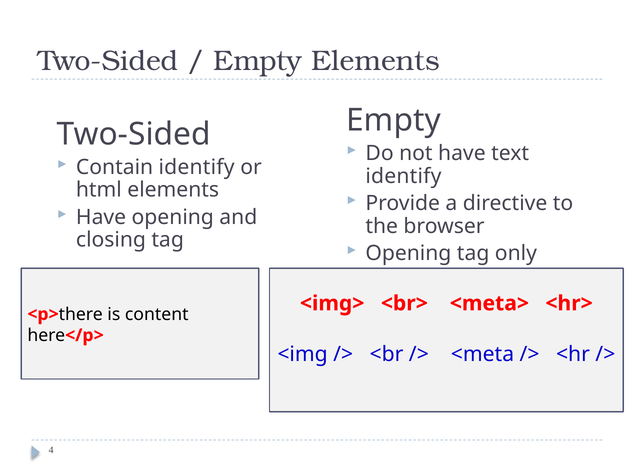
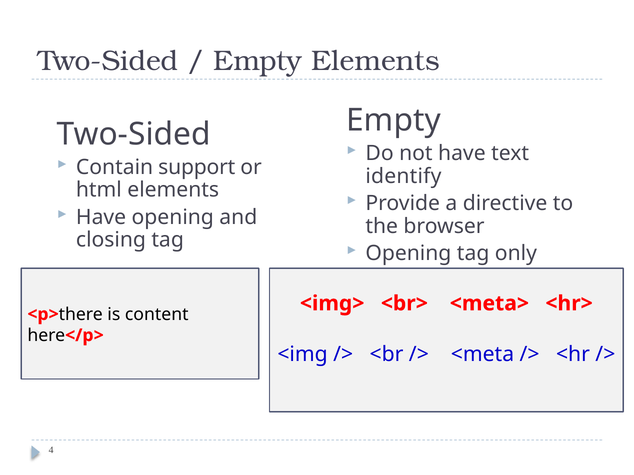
Contain identify: identify -> support
